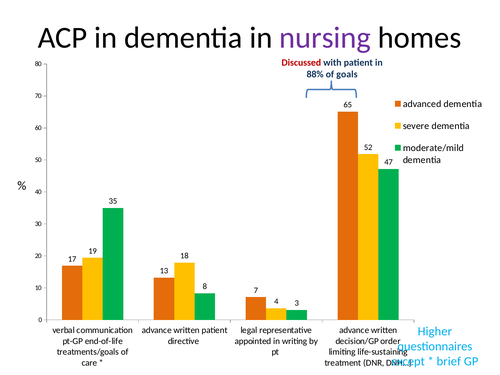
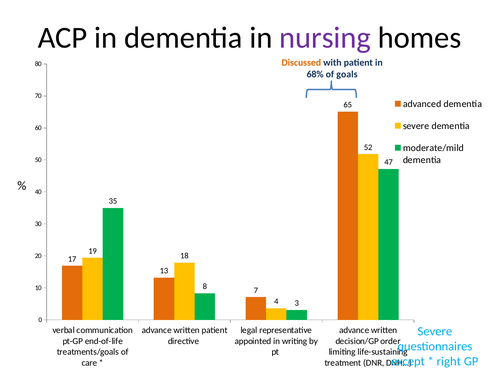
Discussed colour: red -> orange
88%: 88% -> 68%
Higher at (435, 331): Higher -> Severe
brief: brief -> right
